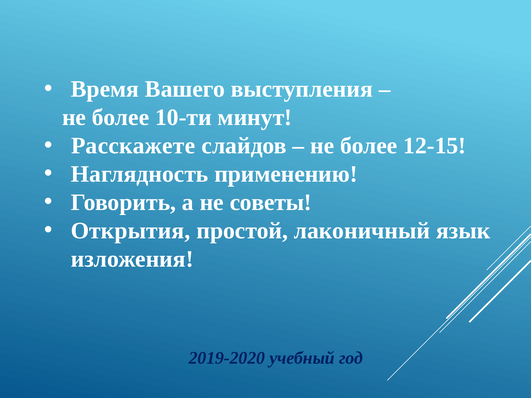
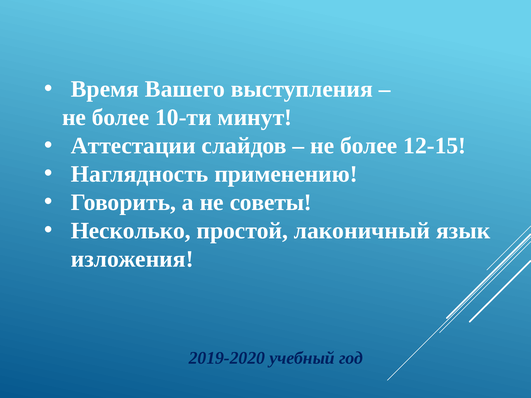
Расскажете: Расскажете -> Аттестации
Открытия: Открытия -> Несколько
